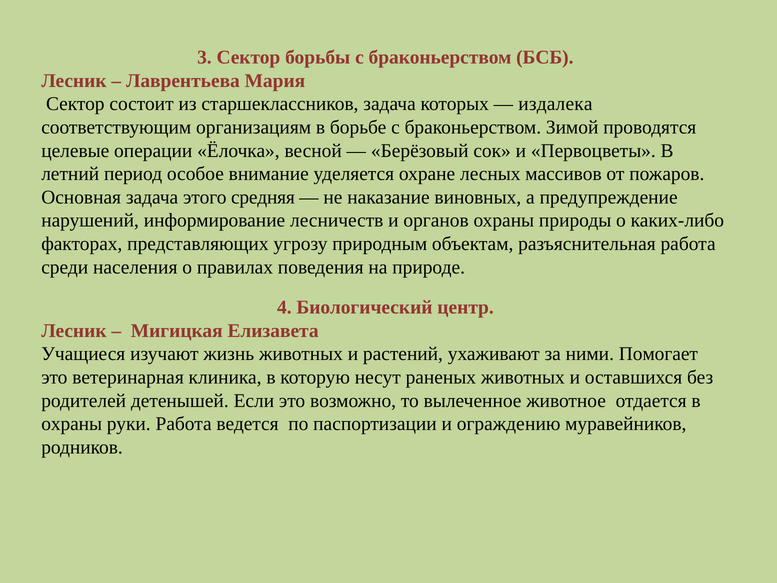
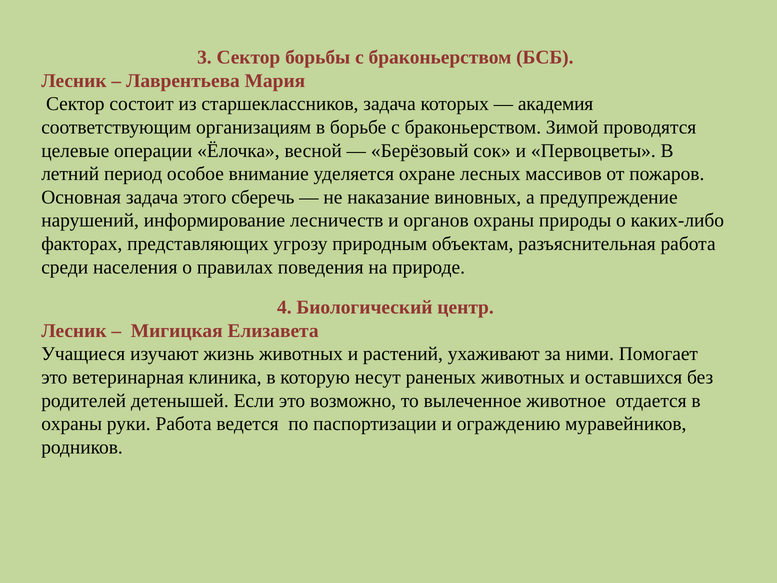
издалека: издалека -> академия
средняя: средняя -> сберечь
